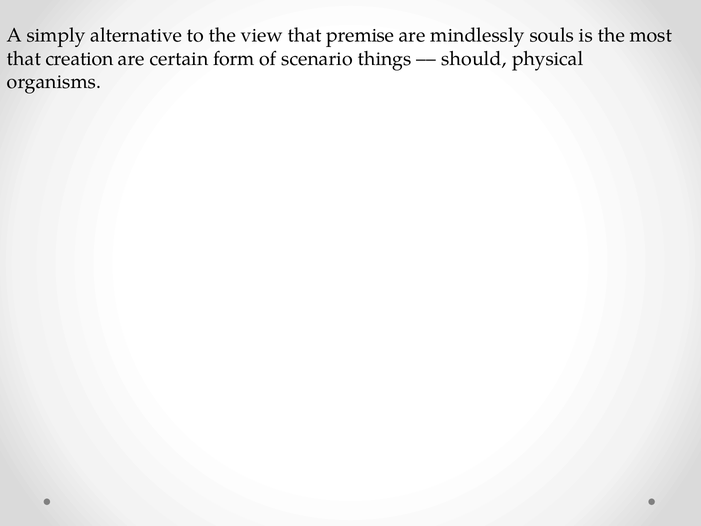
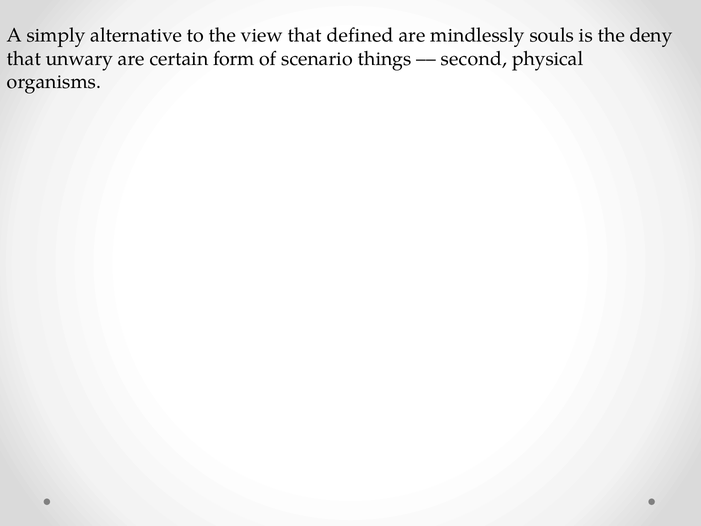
premise: premise -> defined
most: most -> deny
creation: creation -> unwary
should: should -> second
